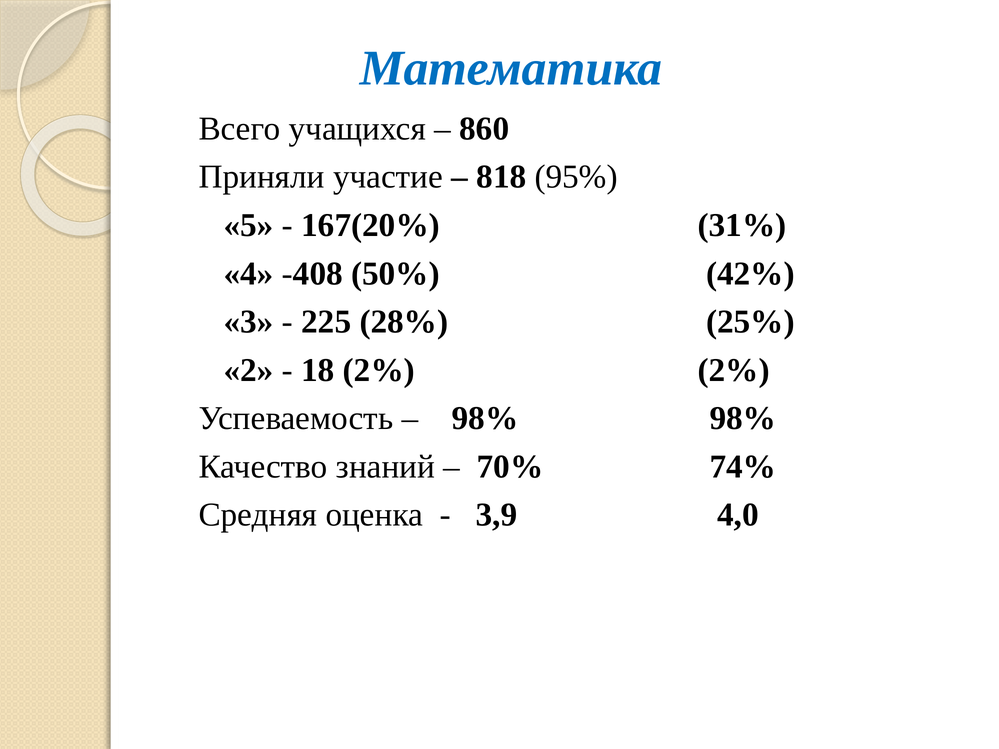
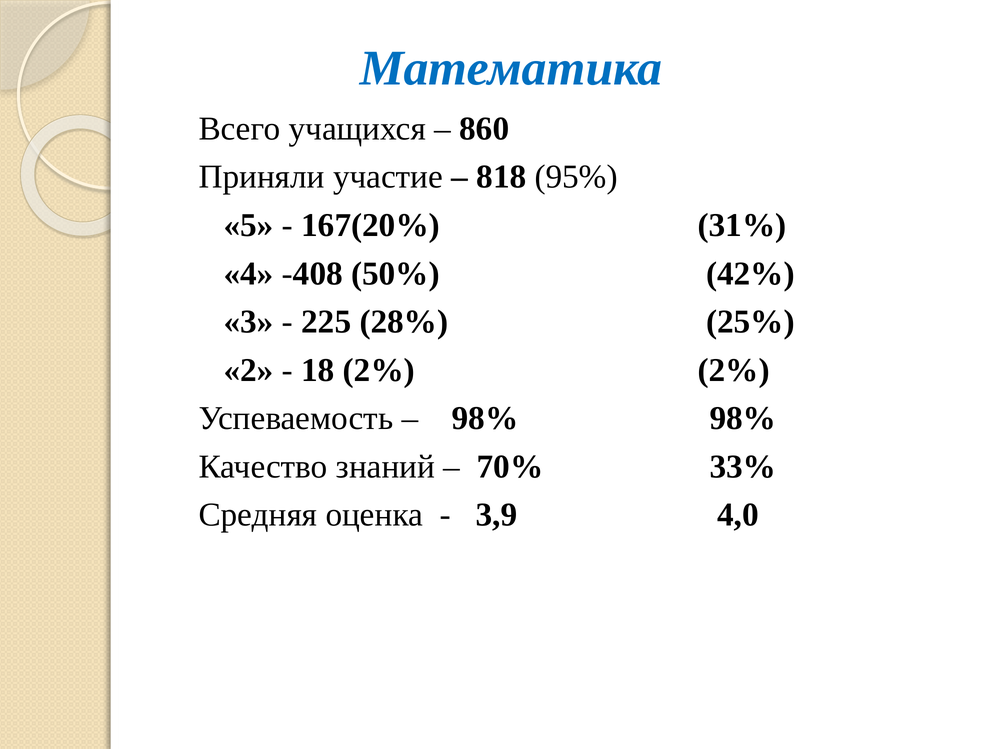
74%: 74% -> 33%
